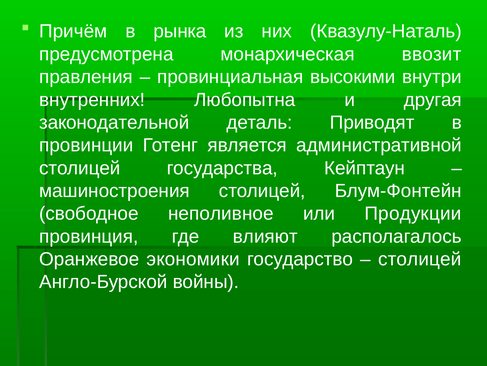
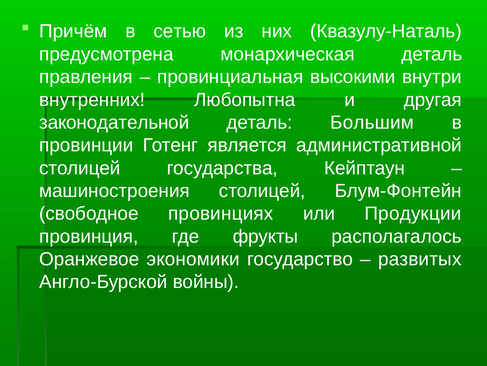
рынка: рынка -> сетью
монархическая ввозит: ввозит -> деталь
Приводят: Приводят -> Большим
неполивное: неполивное -> провинциях
влияют: влияют -> фрукты
столицей at (420, 259): столицей -> развитых
